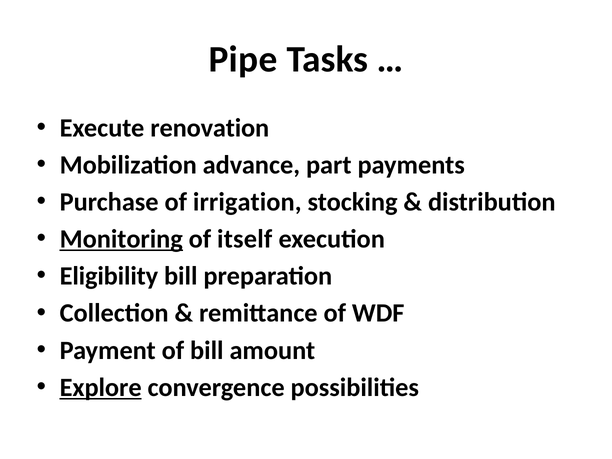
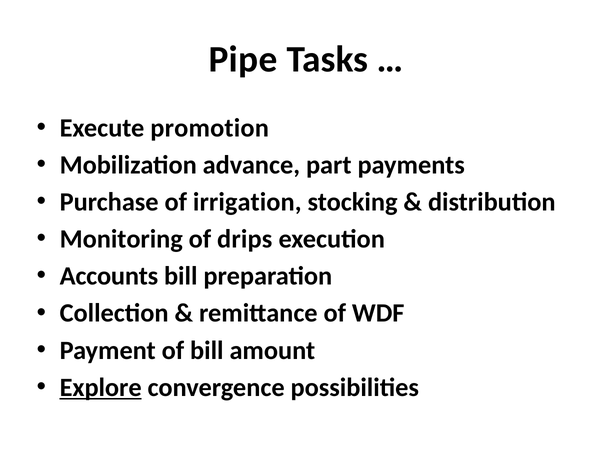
renovation: renovation -> promotion
Monitoring underline: present -> none
itself: itself -> drips
Eligibility: Eligibility -> Accounts
